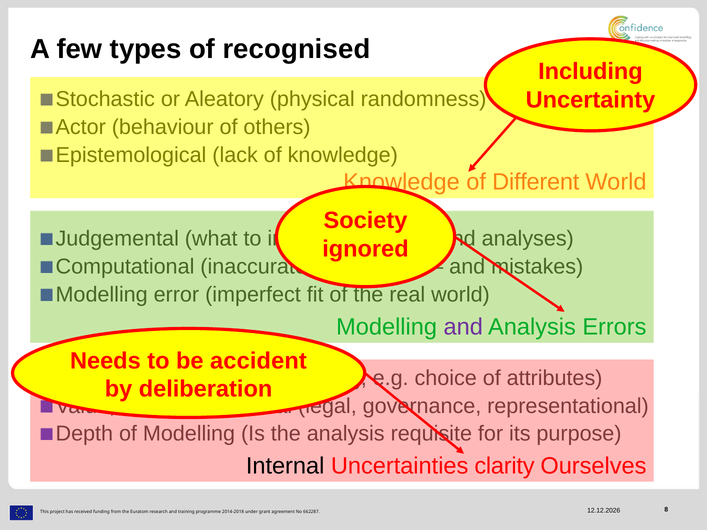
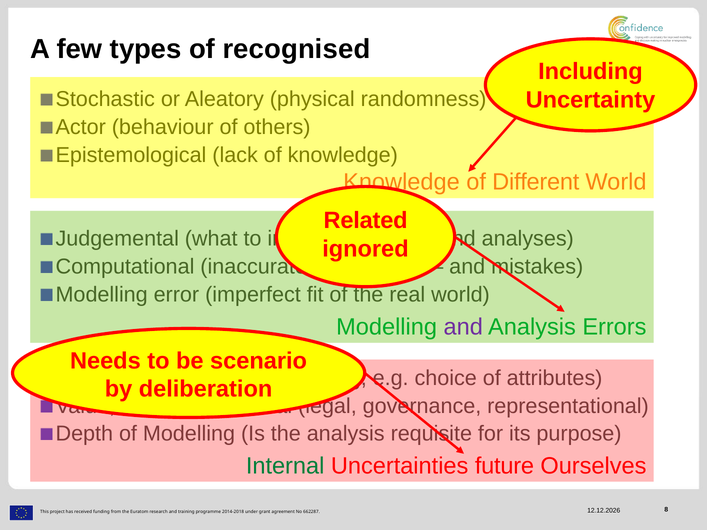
Society: Society -> Related
accident: accident -> scenario
Internal colour: black -> green
clarity: clarity -> future
